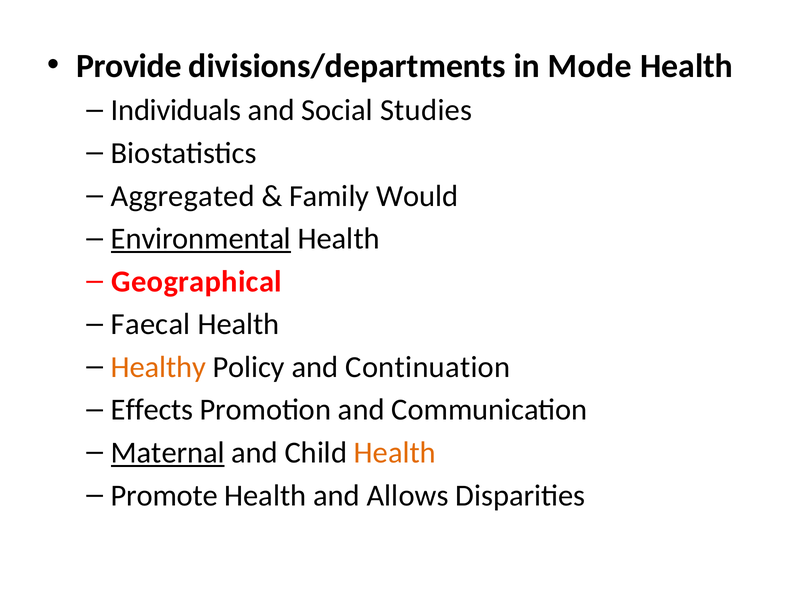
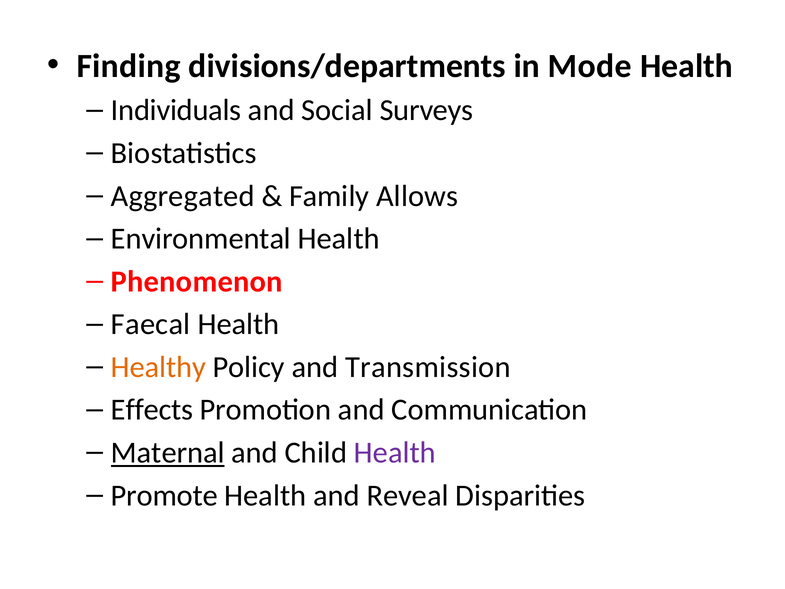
Provide: Provide -> Finding
Studies: Studies -> Surveys
Would: Would -> Allows
Environmental underline: present -> none
Geographical: Geographical -> Phenomenon
Continuation: Continuation -> Transmission
Health at (395, 453) colour: orange -> purple
Allows: Allows -> Reveal
